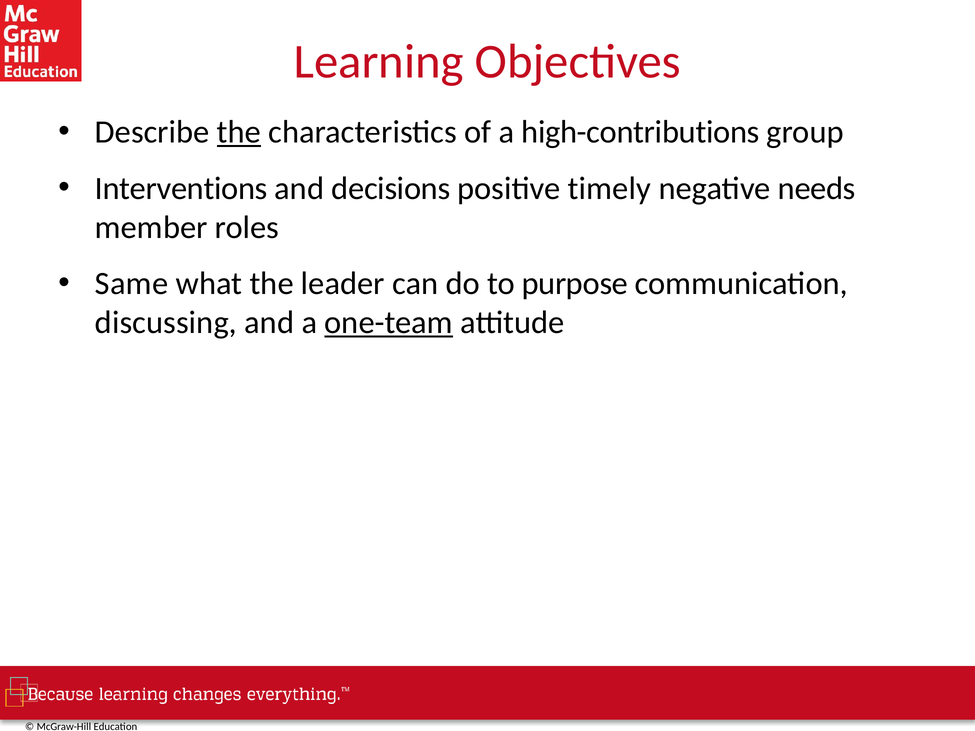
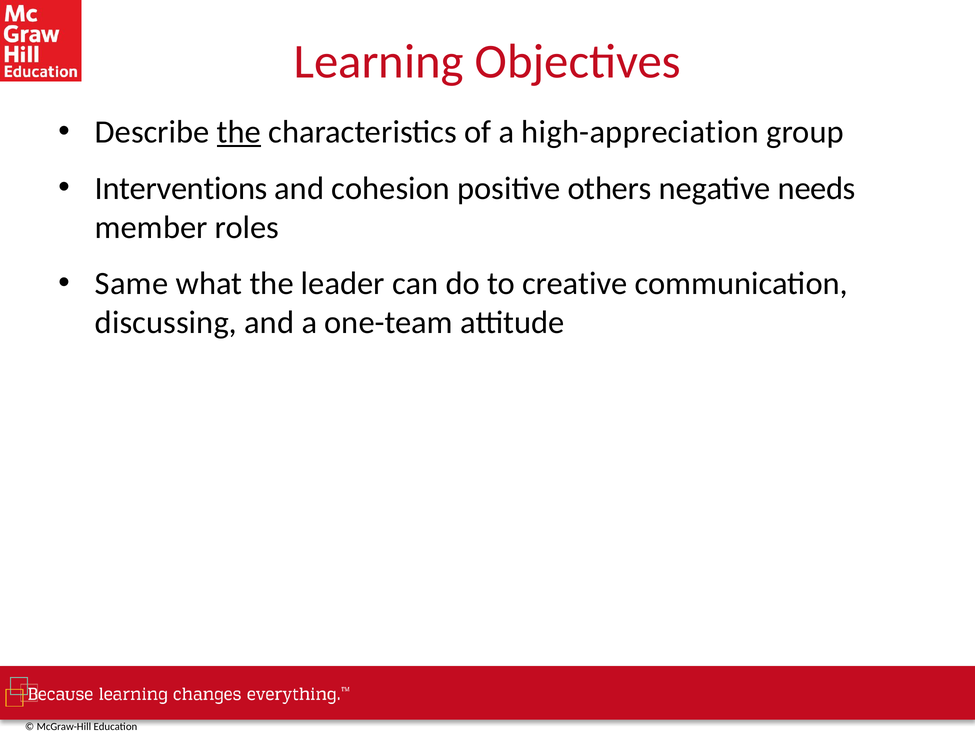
high-contributions: high-contributions -> high-appreciation
decisions: decisions -> cohesion
timely: timely -> others
purpose: purpose -> creative
one-team underline: present -> none
